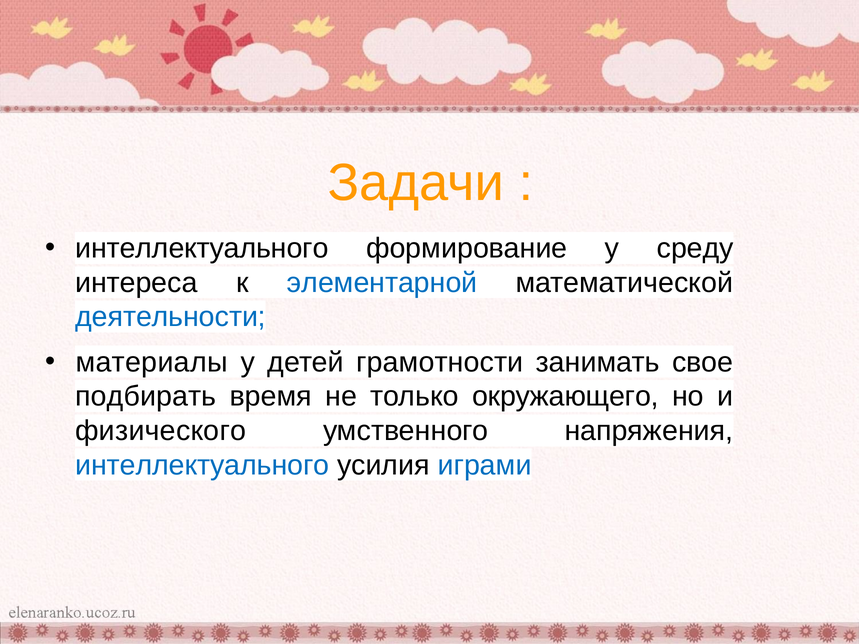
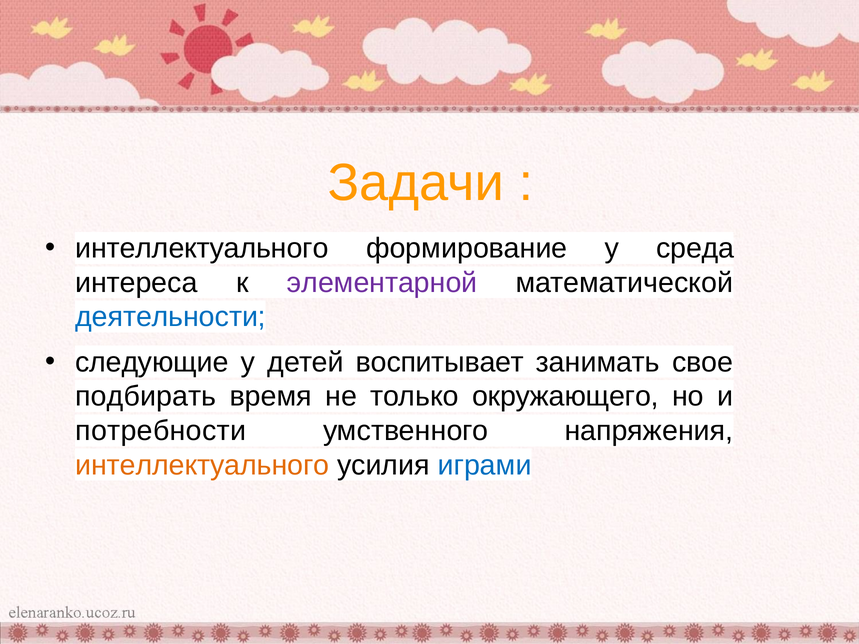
среду: среду -> среда
элементарной colour: blue -> purple
материалы: материалы -> следующие
грамотности: грамотности -> воспитывает
физического: физического -> потребности
интеллектуального at (202, 465) colour: blue -> orange
